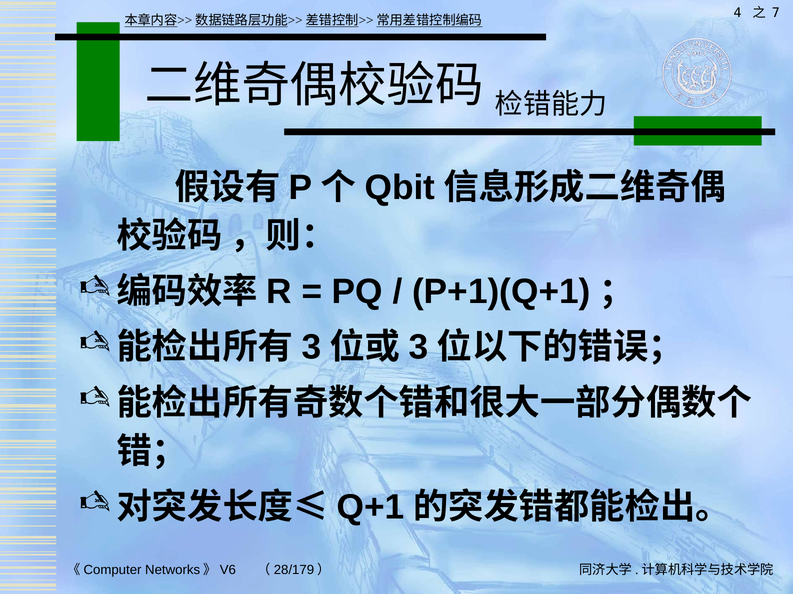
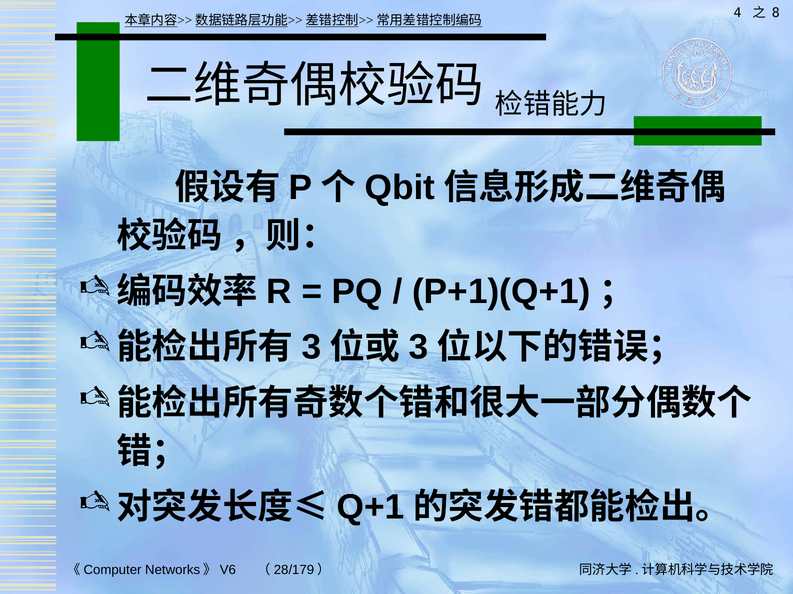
7: 7 -> 8
